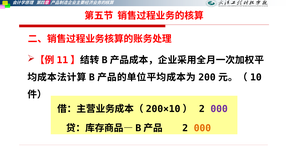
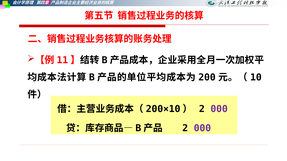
000 at (202, 128) colour: orange -> purple
